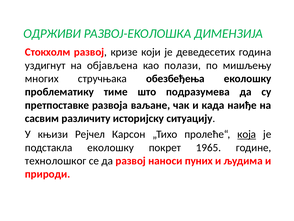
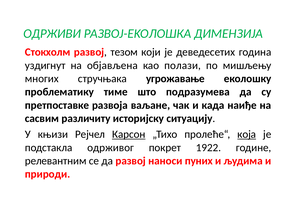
кризе: кризе -> тезом
обезбеђења: обезбеђења -> угрожавање
Карсон underline: none -> present
подстакла еколошку: еколошку -> одрживог
1965: 1965 -> 1922
технолошког: технолошког -> релевантним
